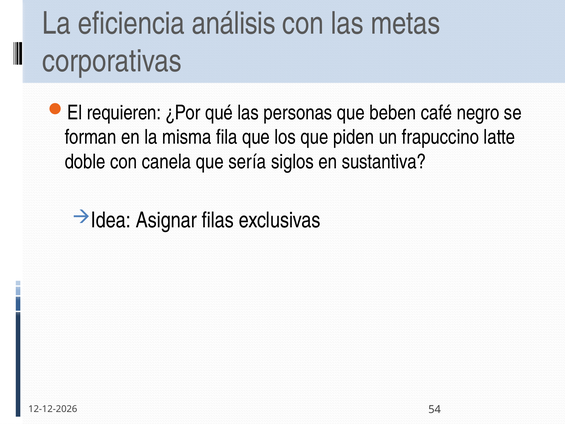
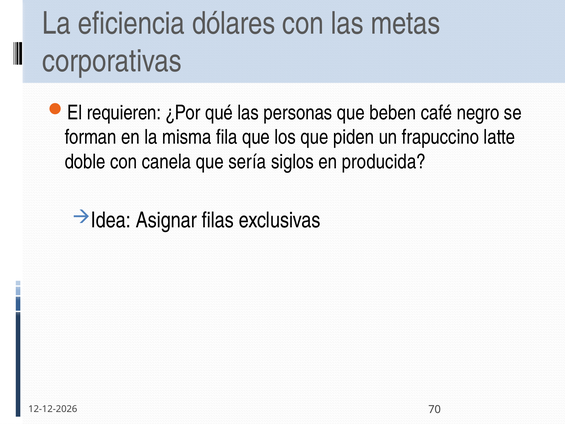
análisis: análisis -> dólares
sustantiva: sustantiva -> producida
54: 54 -> 70
